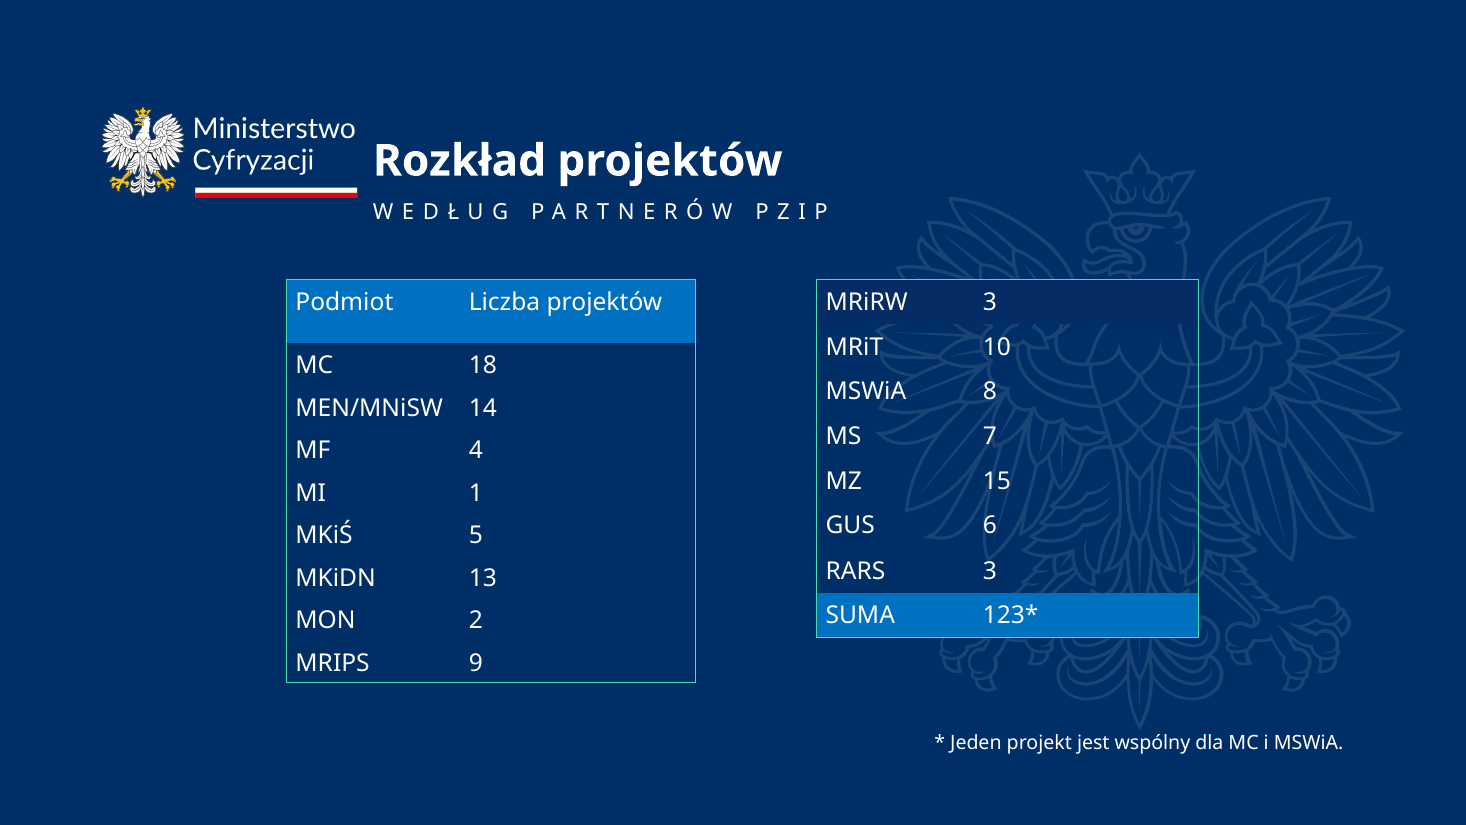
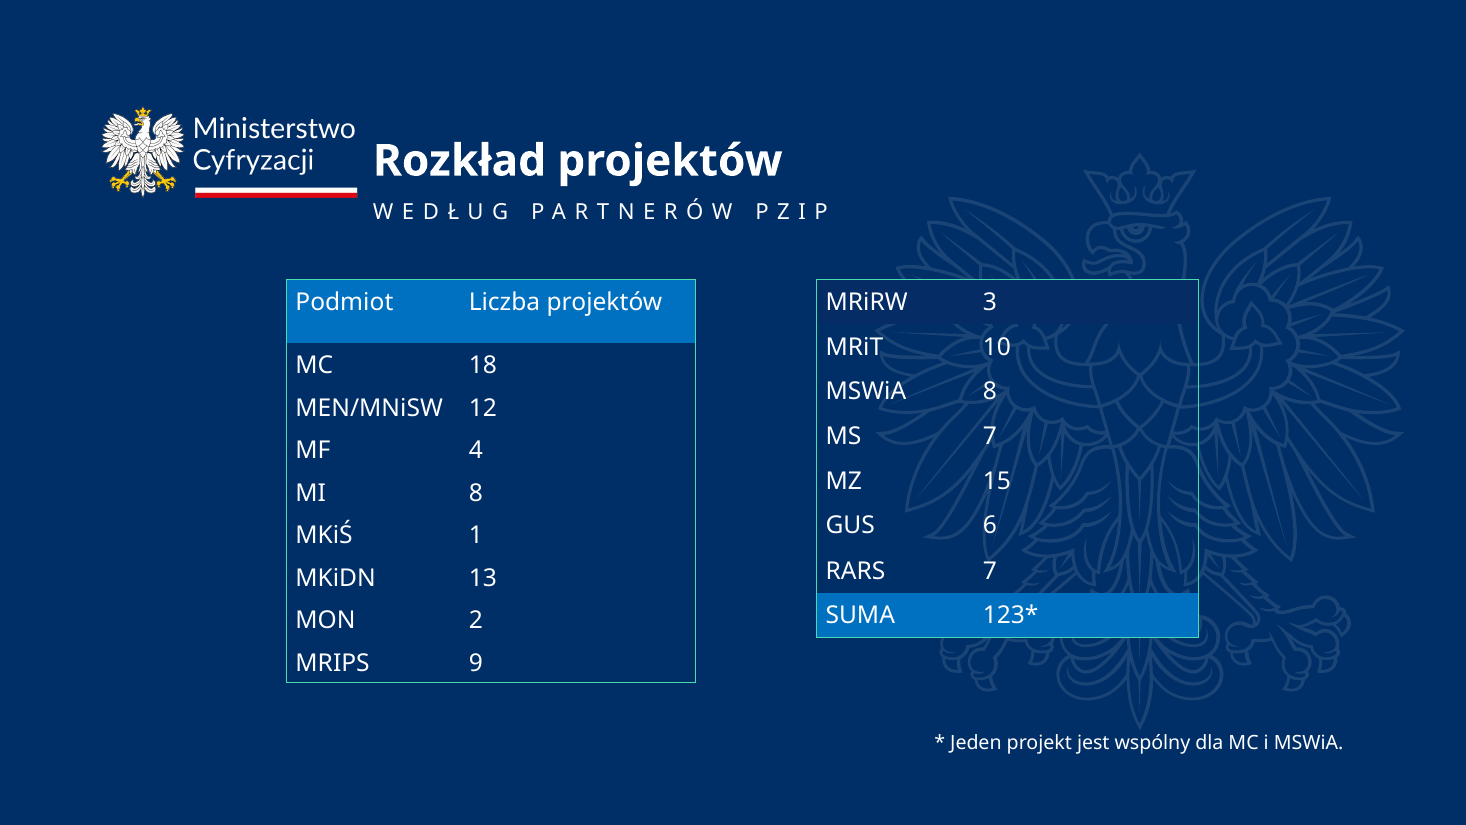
14: 14 -> 12
MI 1: 1 -> 8
5: 5 -> 1
RARS 3: 3 -> 7
